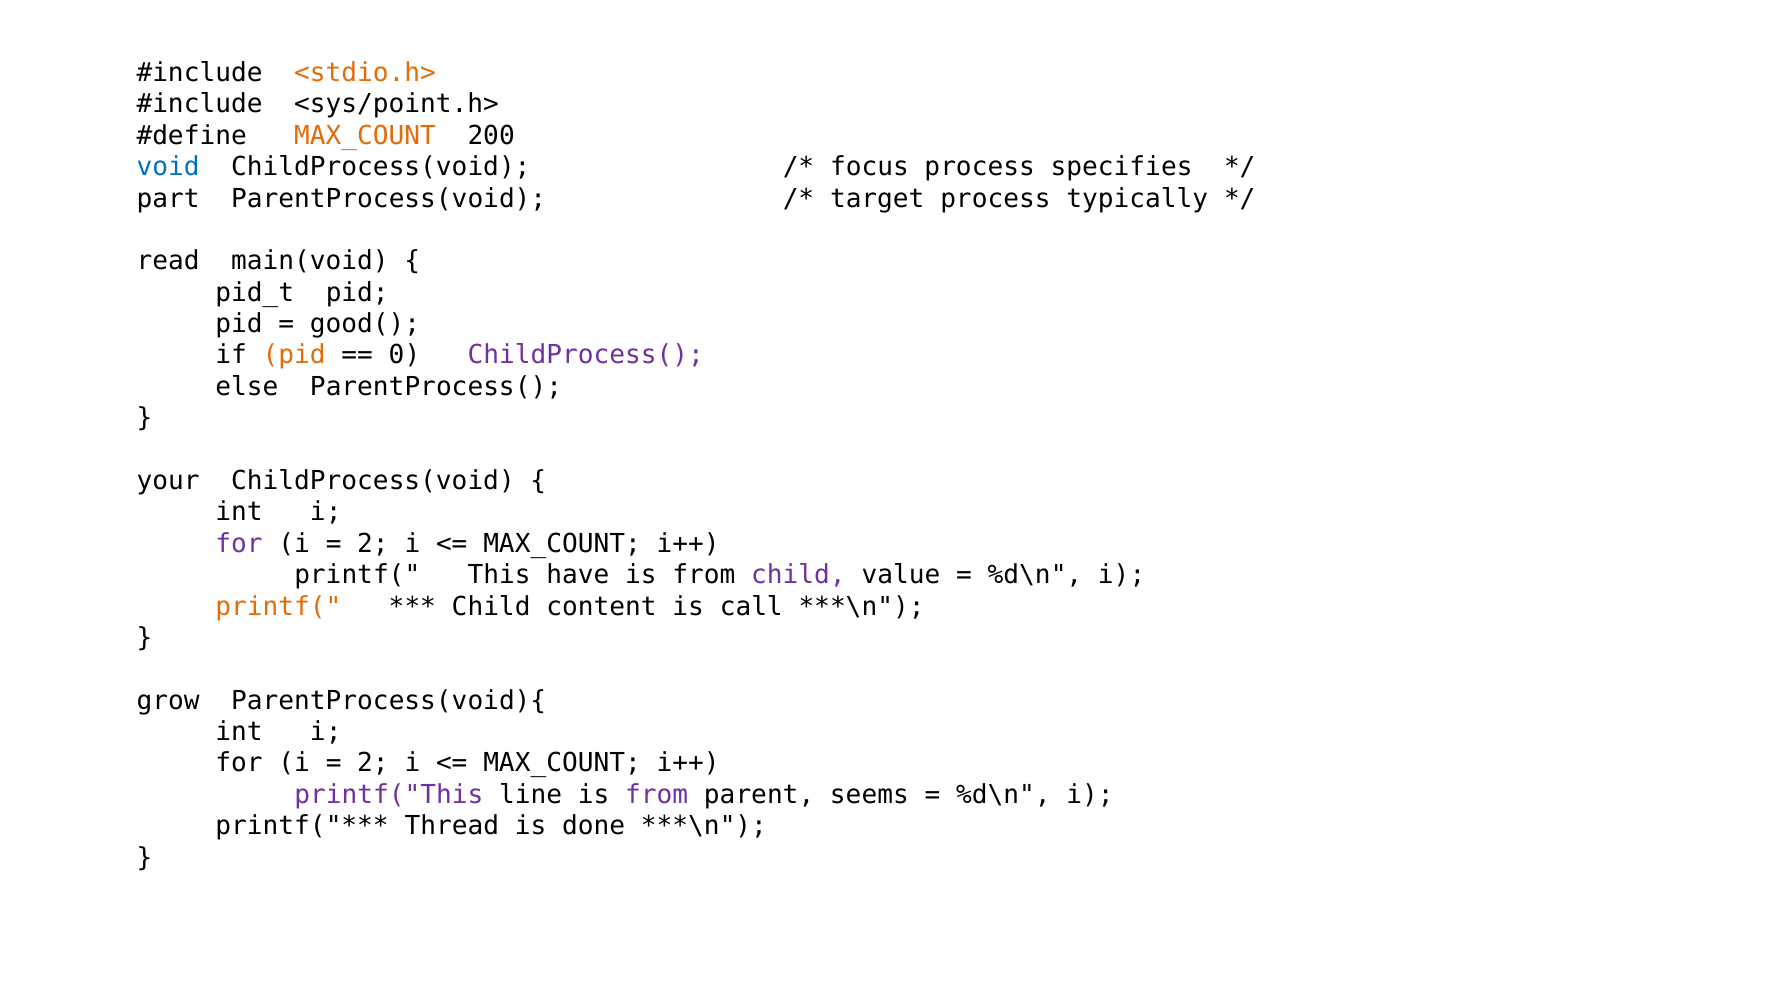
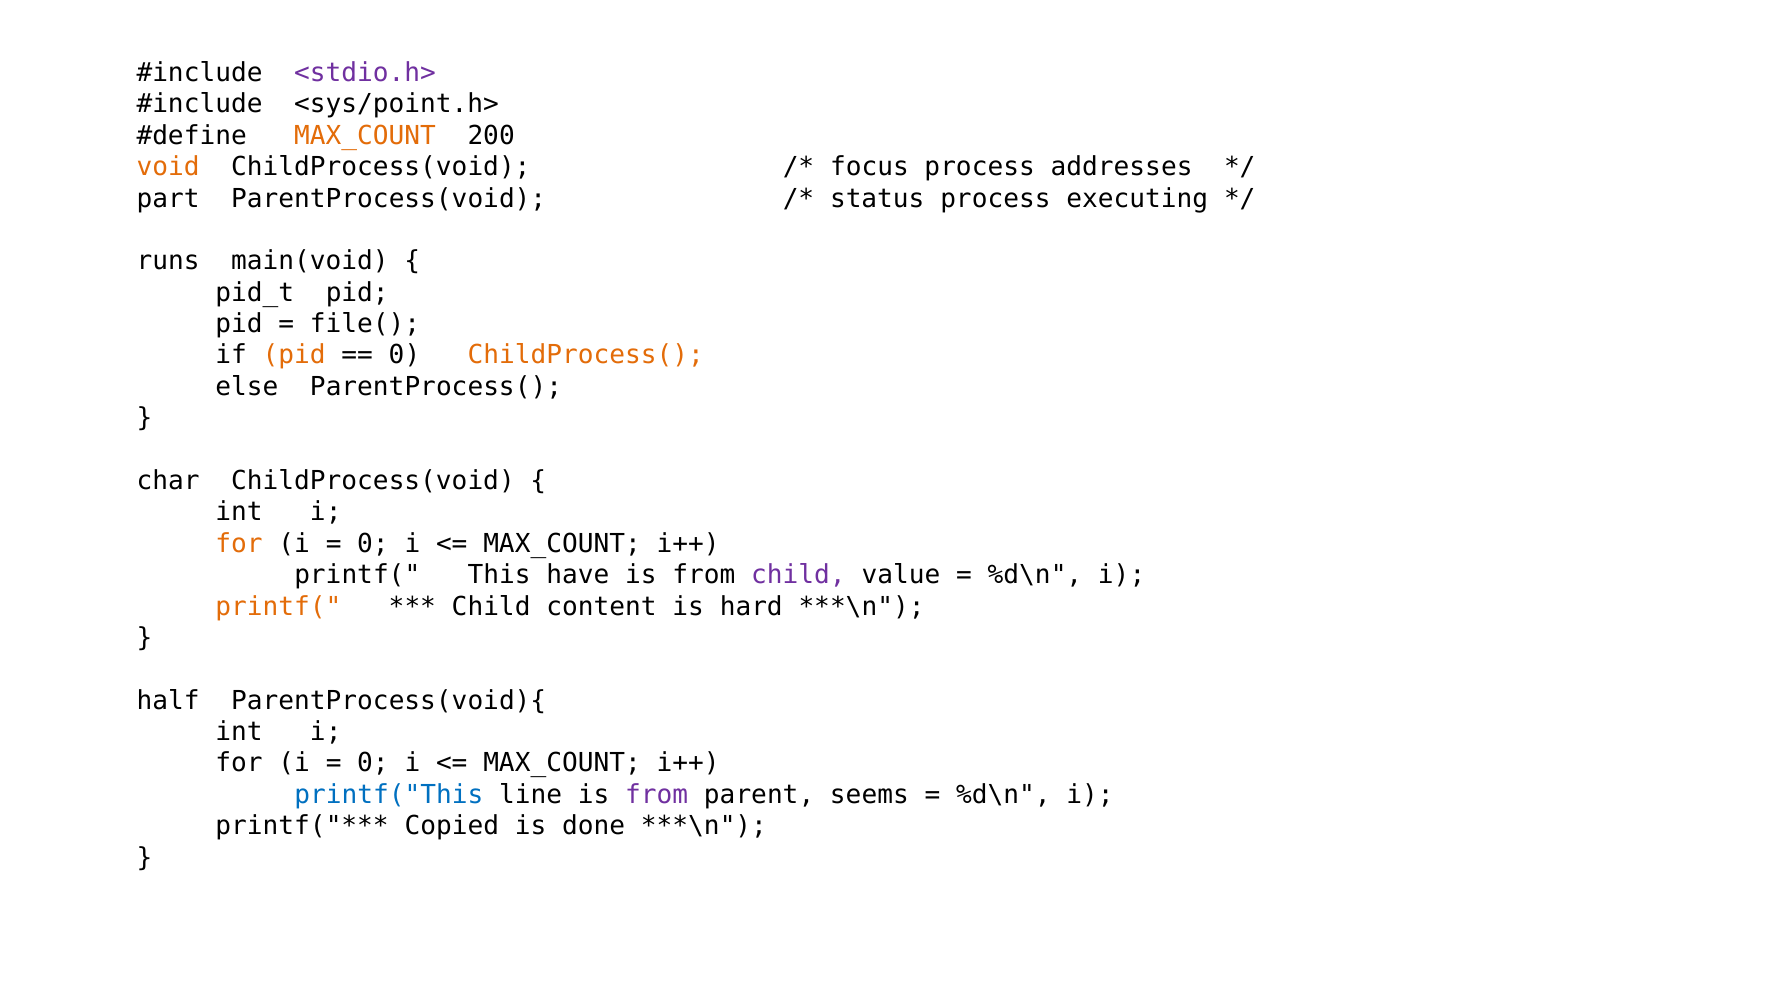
<stdio.h> colour: orange -> purple
void colour: blue -> orange
specifies: specifies -> addresses
target: target -> status
typically: typically -> executing
read: read -> runs
good(: good( -> file(
ChildProcess( colour: purple -> orange
your: your -> char
for at (239, 544) colour: purple -> orange
2 at (373, 544): 2 -> 0
call: call -> hard
grow: grow -> half
2 at (373, 763): 2 -> 0
printf("This colour: purple -> blue
Thread: Thread -> Copied
